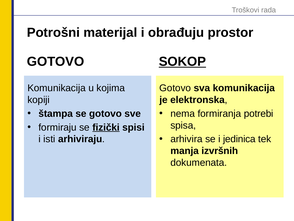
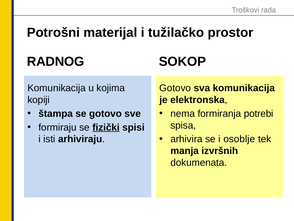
obrađuju: obrađuju -> tužilačko
GOTOVO at (56, 62): GOTOVO -> RADNOG
SOKOP underline: present -> none
jedinica: jedinica -> osoblje
